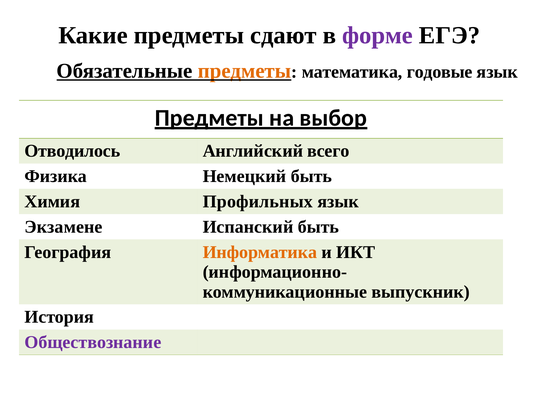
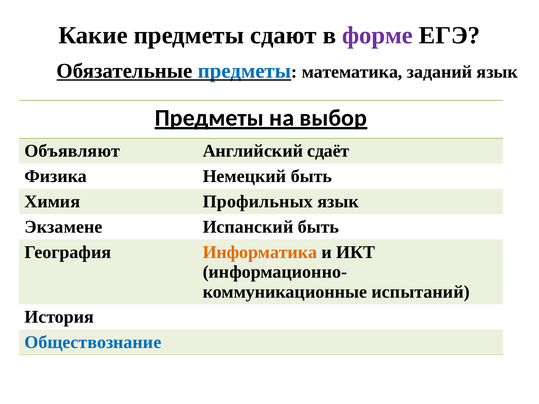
предметы at (244, 71) colour: orange -> blue
годовые: годовые -> заданий
Отводилось: Отводилось -> Объявляют
всего: всего -> сдаёт
выпускник: выпускник -> испытаний
Обществознание colour: purple -> blue
